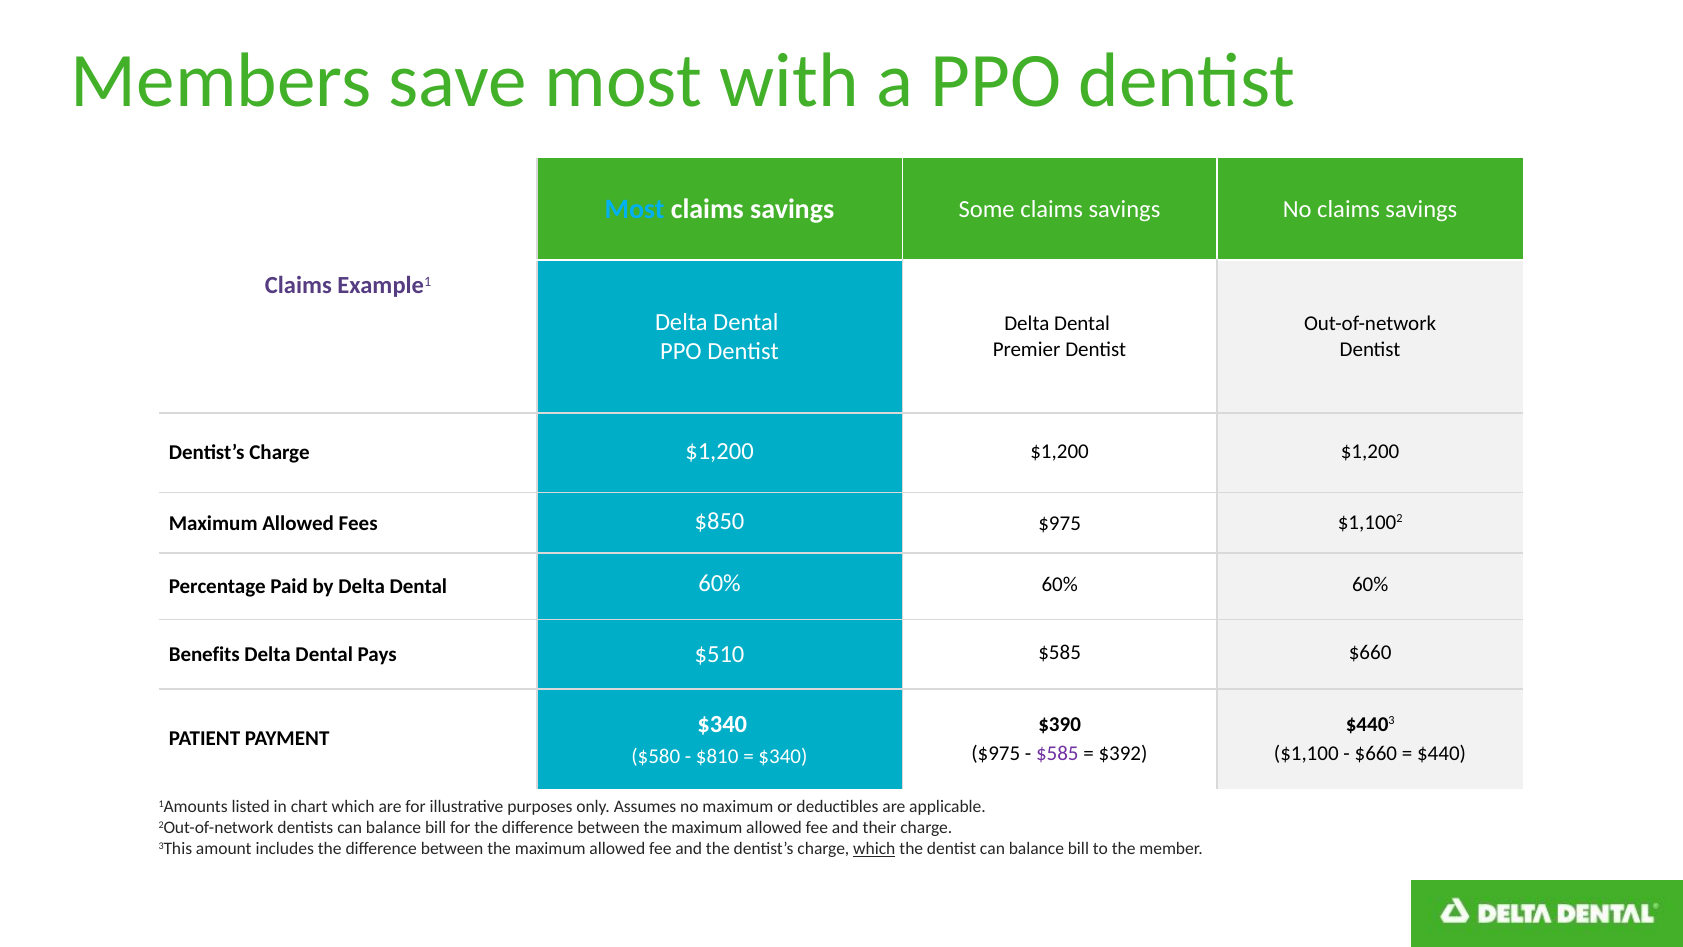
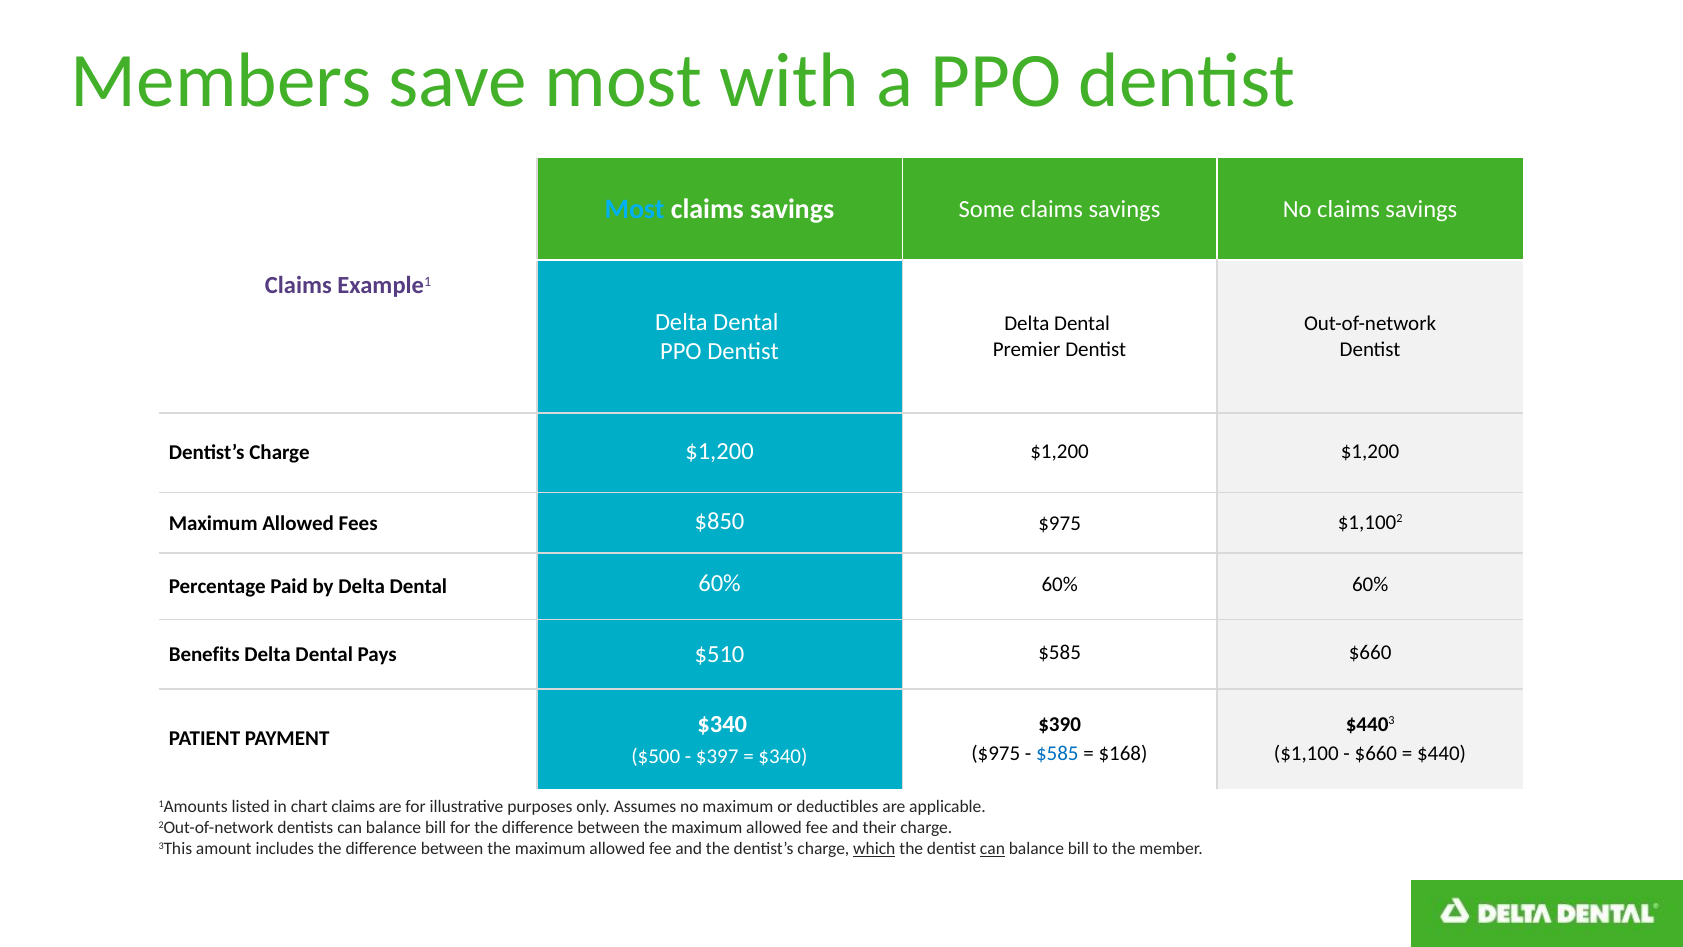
$585 at (1057, 754) colour: purple -> blue
$392: $392 -> $168
$580: $580 -> $500
$810: $810 -> $397
chart which: which -> claims
can at (992, 849) underline: none -> present
